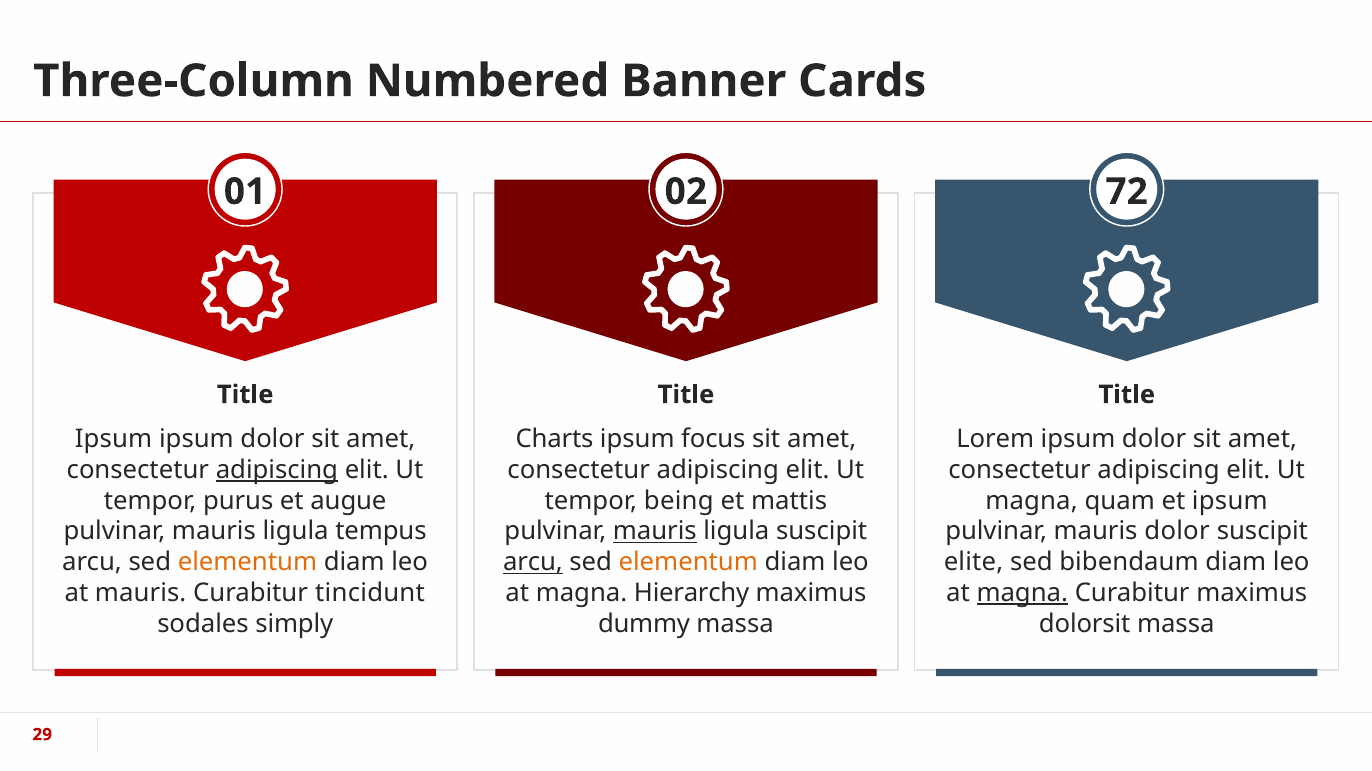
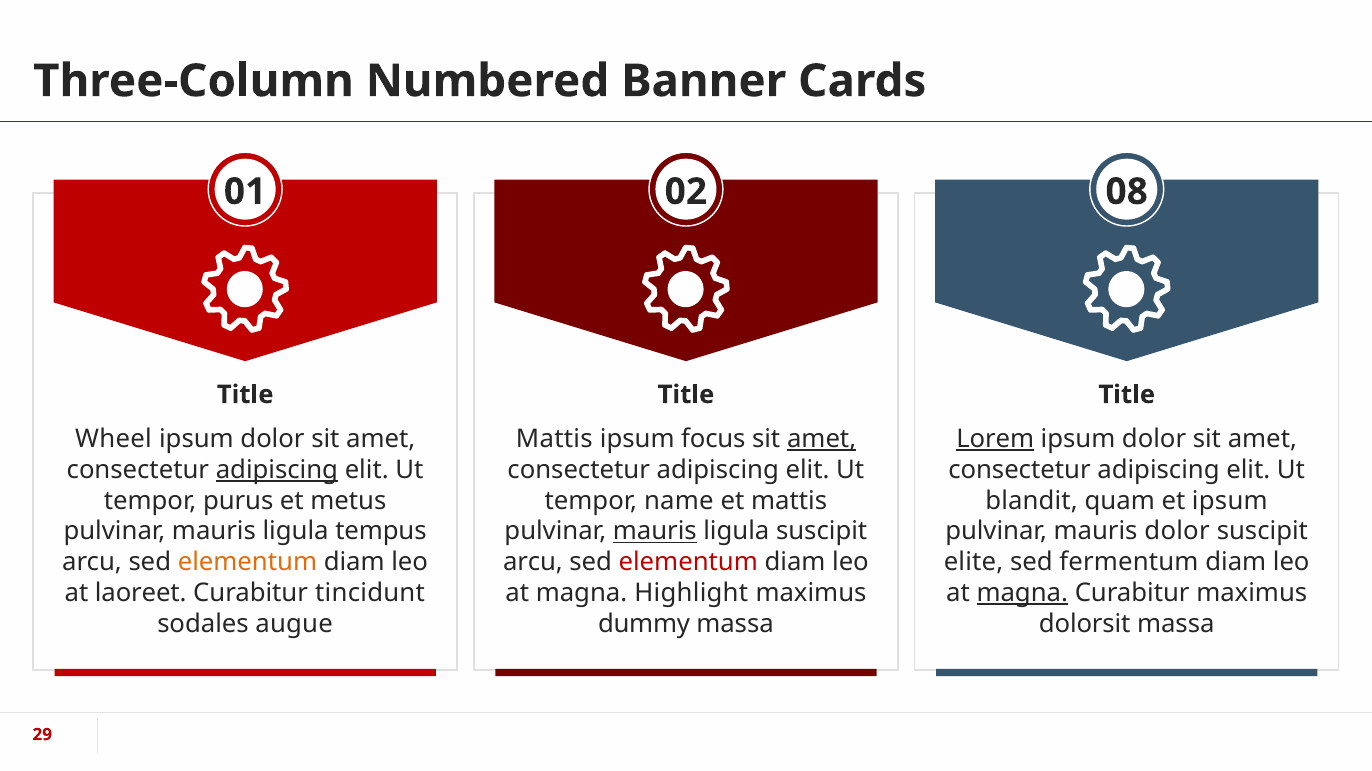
72: 72 -> 08
Ipsum at (114, 439): Ipsum -> Wheel
Charts at (555, 439): Charts -> Mattis
amet at (822, 439) underline: none -> present
Lorem underline: none -> present
augue: augue -> metus
being: being -> name
magna at (1032, 501): magna -> blandit
arcu at (533, 563) underline: present -> none
elementum at (688, 563) colour: orange -> red
bibendaum: bibendaum -> fermentum
at mauris: mauris -> laoreet
Hierarchy: Hierarchy -> Highlight
simply: simply -> augue
